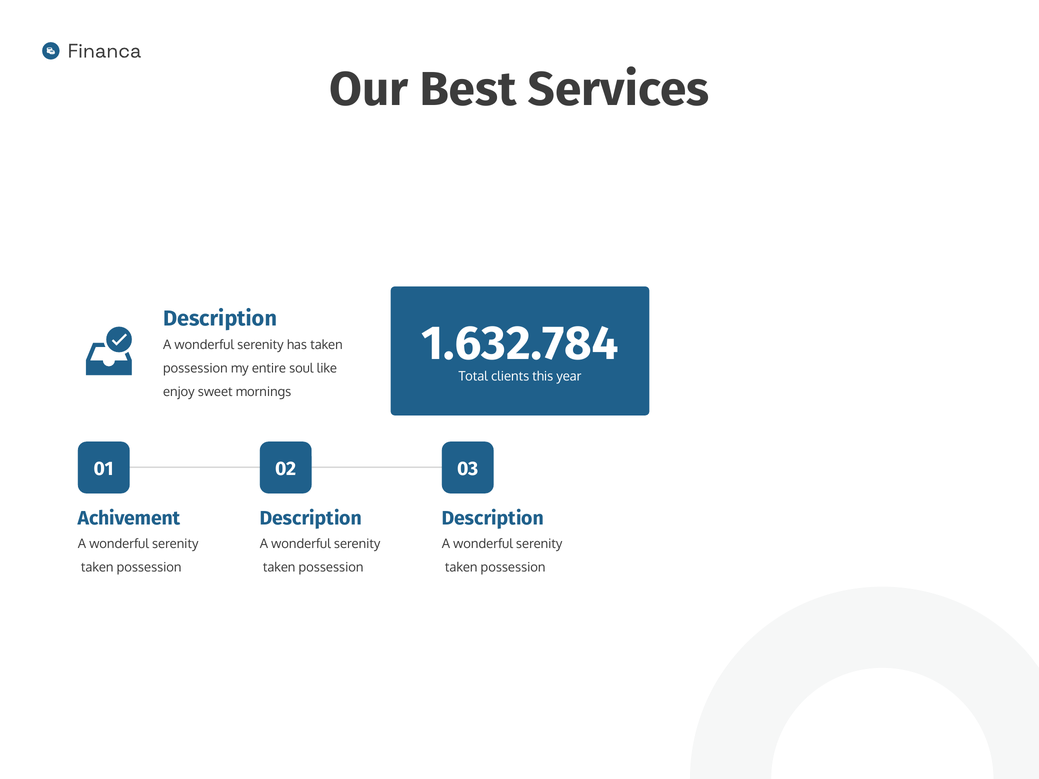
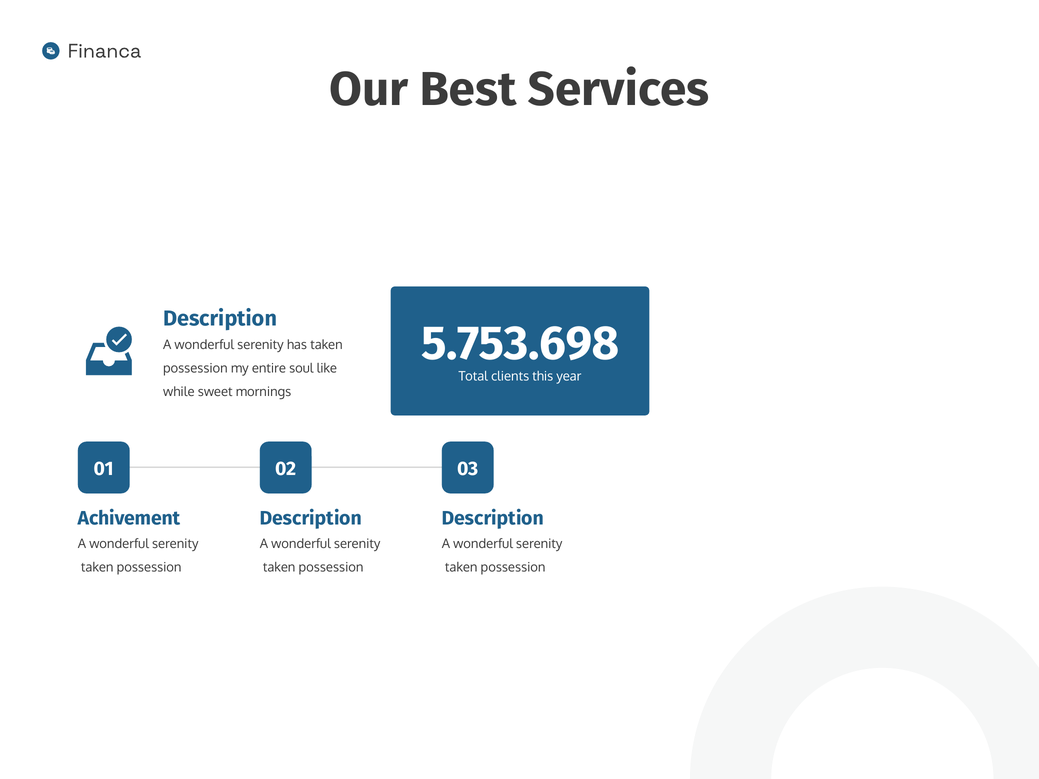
1.632.784: 1.632.784 -> 5.753.698
enjoy: enjoy -> while
